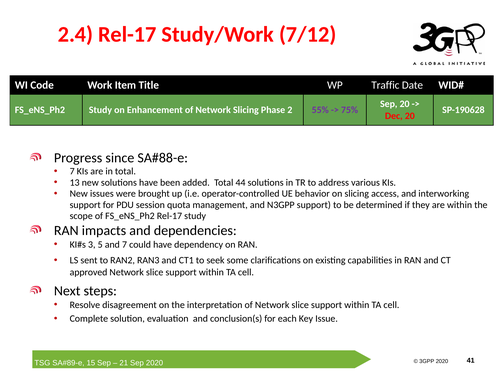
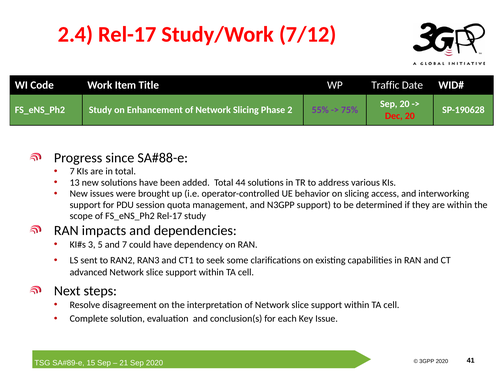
approved: approved -> advanced
